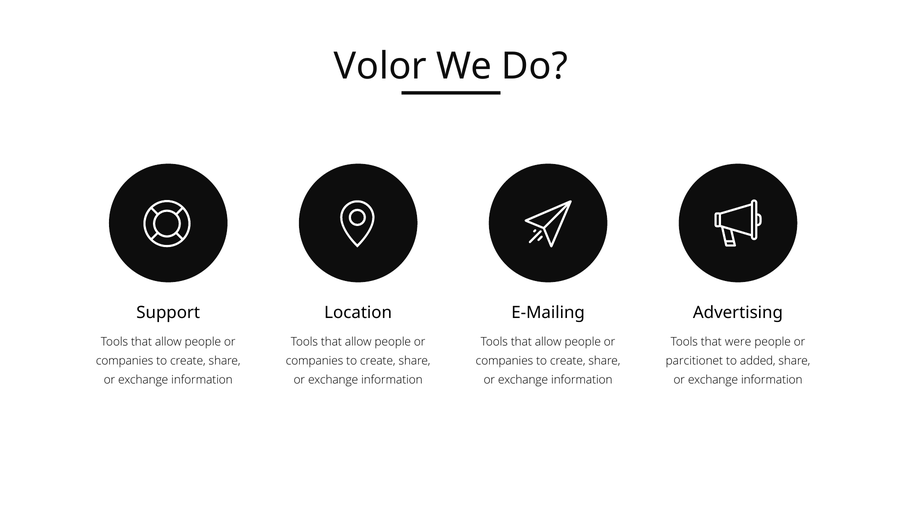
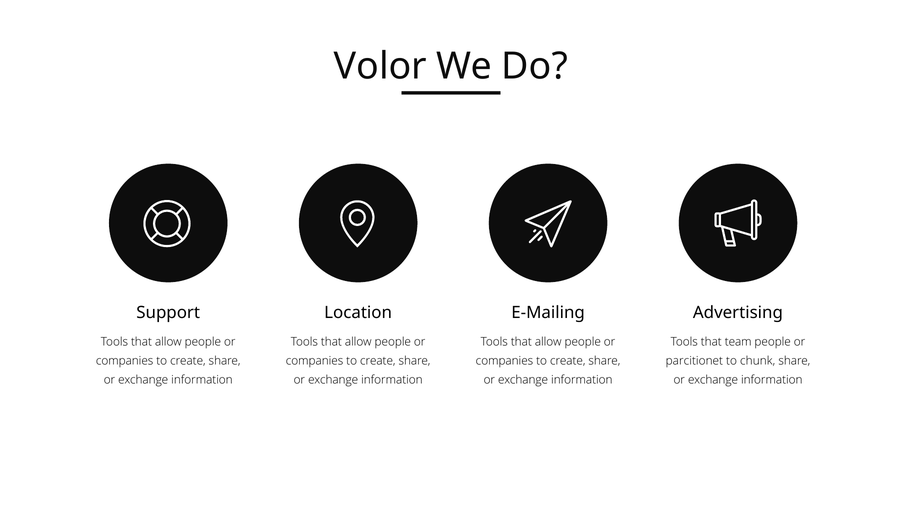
were: were -> team
added: added -> chunk
